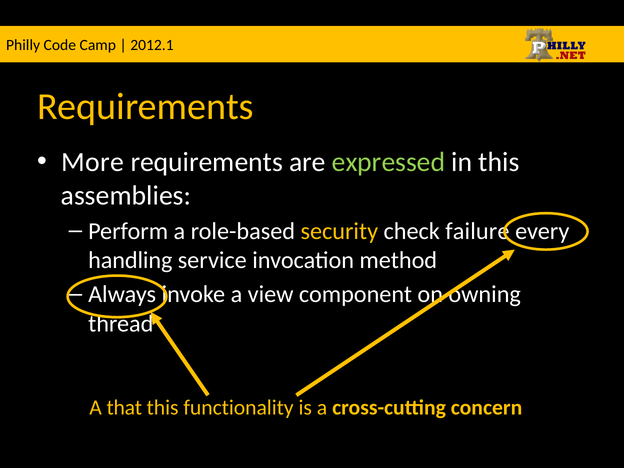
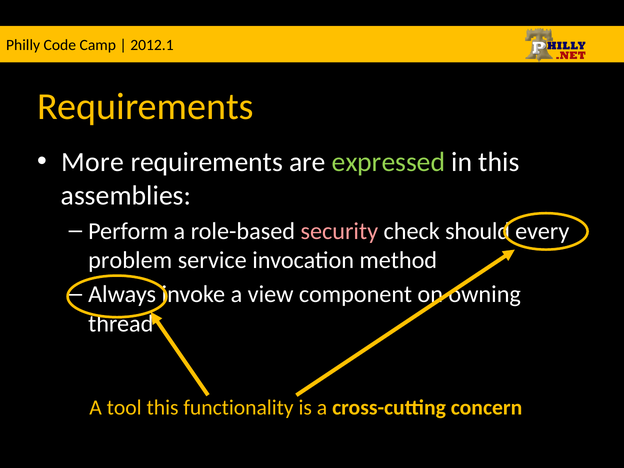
security colour: yellow -> pink
failure: failure -> should
handling: handling -> problem
that: that -> tool
